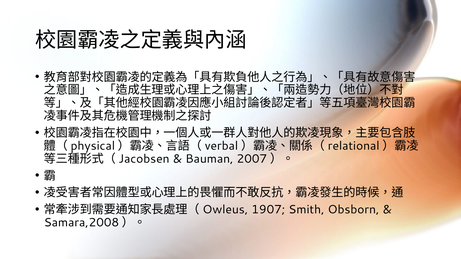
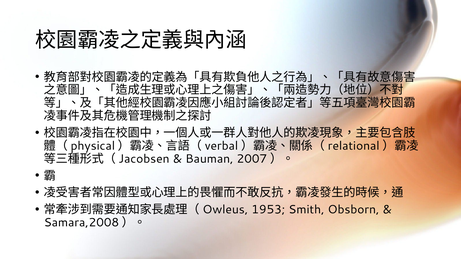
1907: 1907 -> 1953
